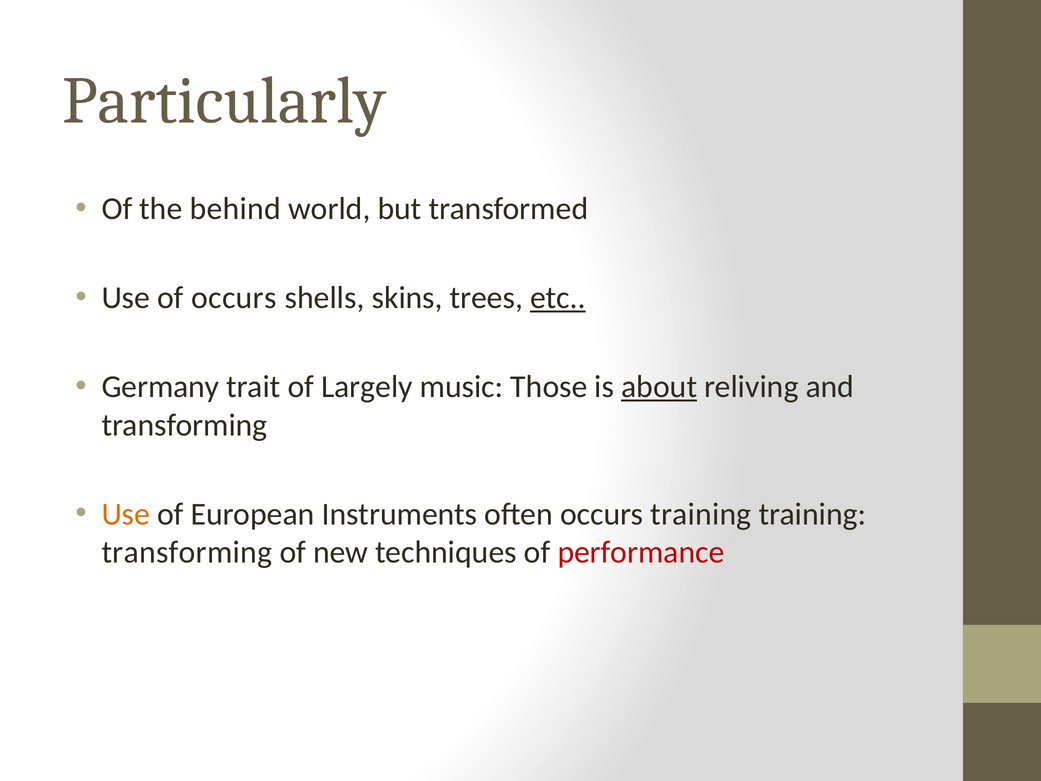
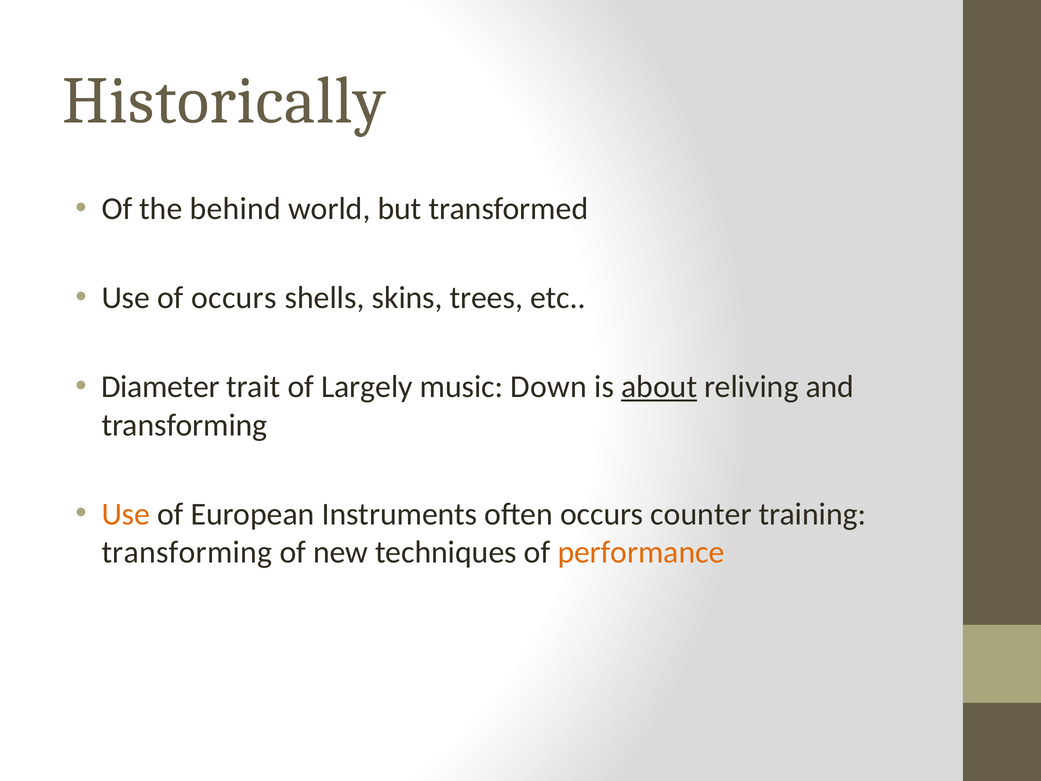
Particularly: Particularly -> Historically
etc underline: present -> none
Germany: Germany -> Diameter
Those: Those -> Down
occurs training: training -> counter
performance colour: red -> orange
